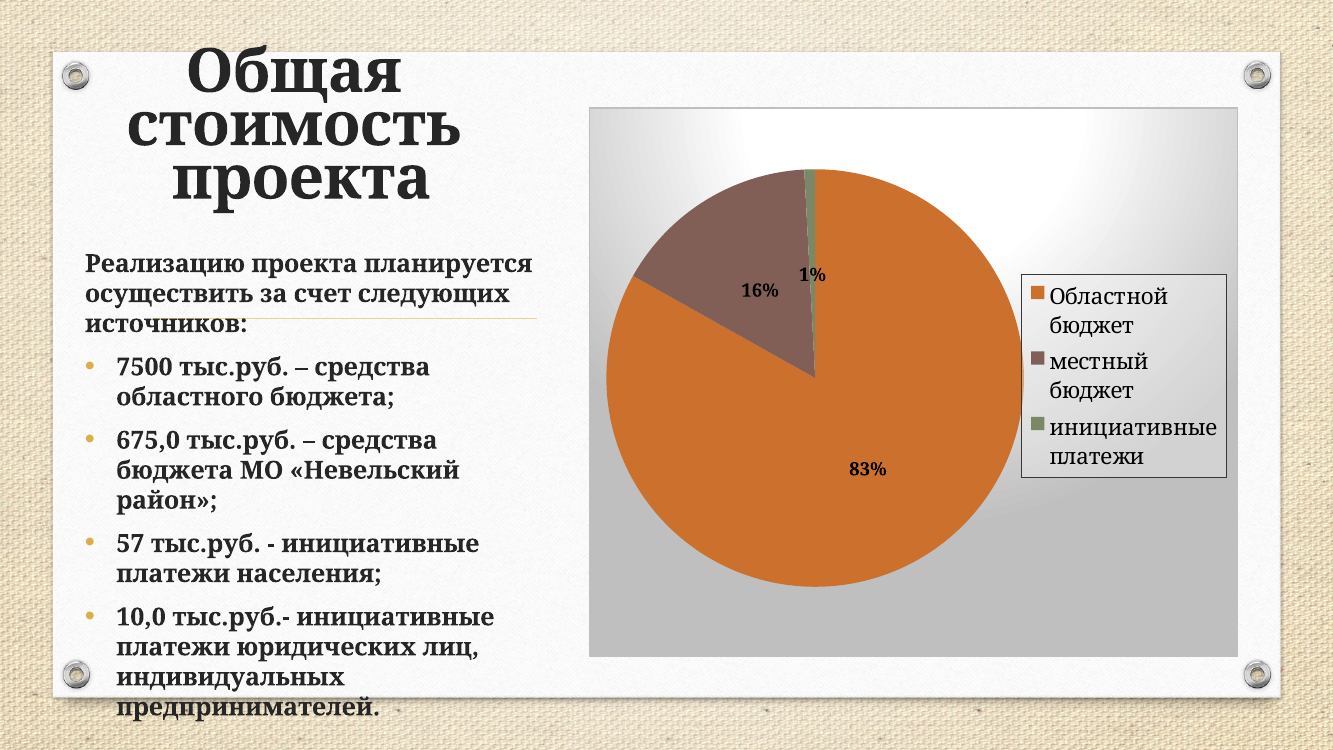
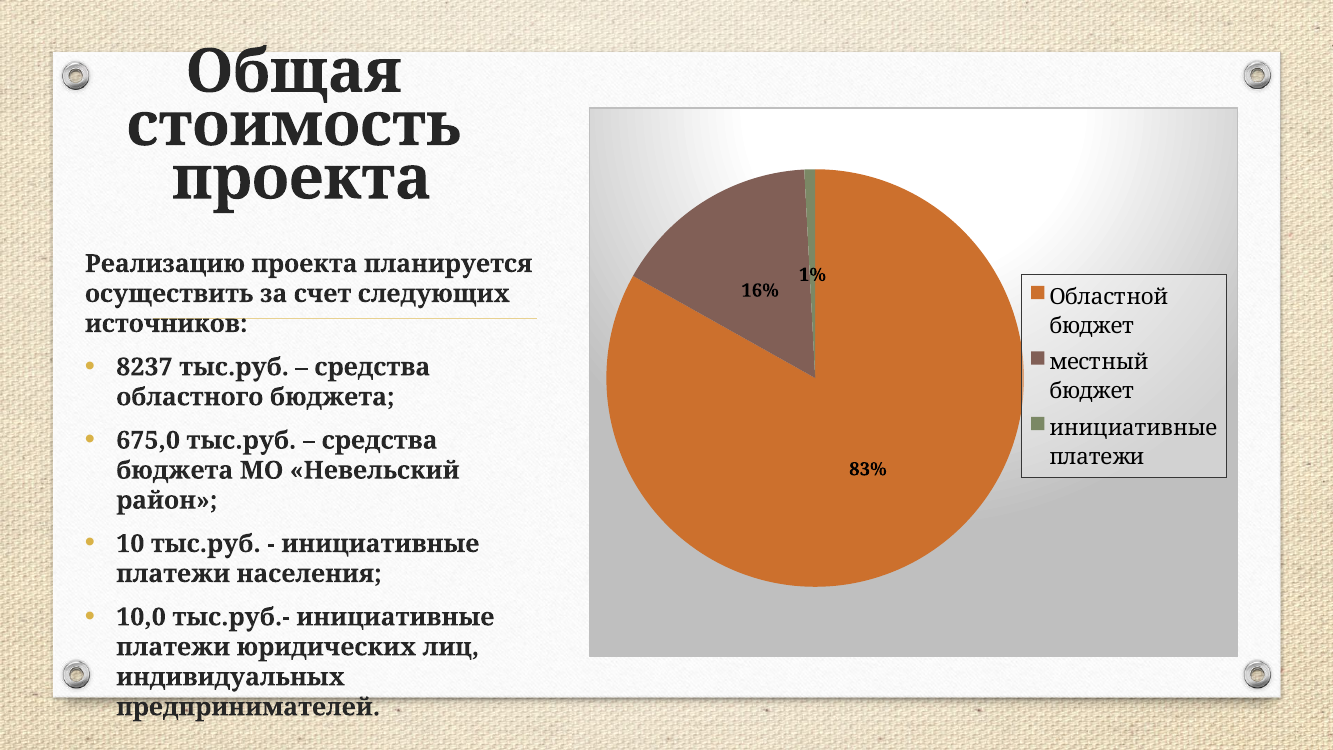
7500: 7500 -> 8237
57: 57 -> 10
